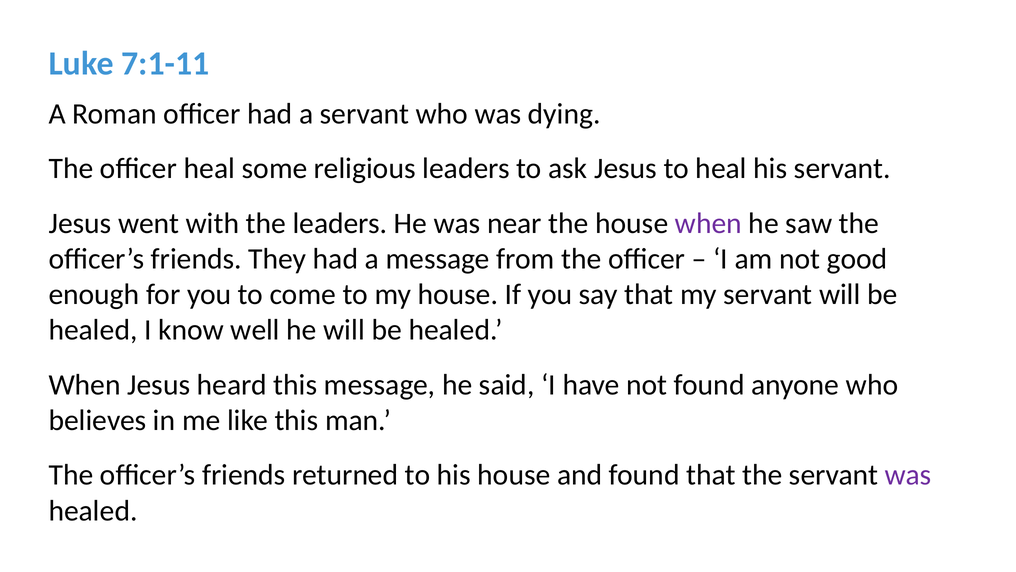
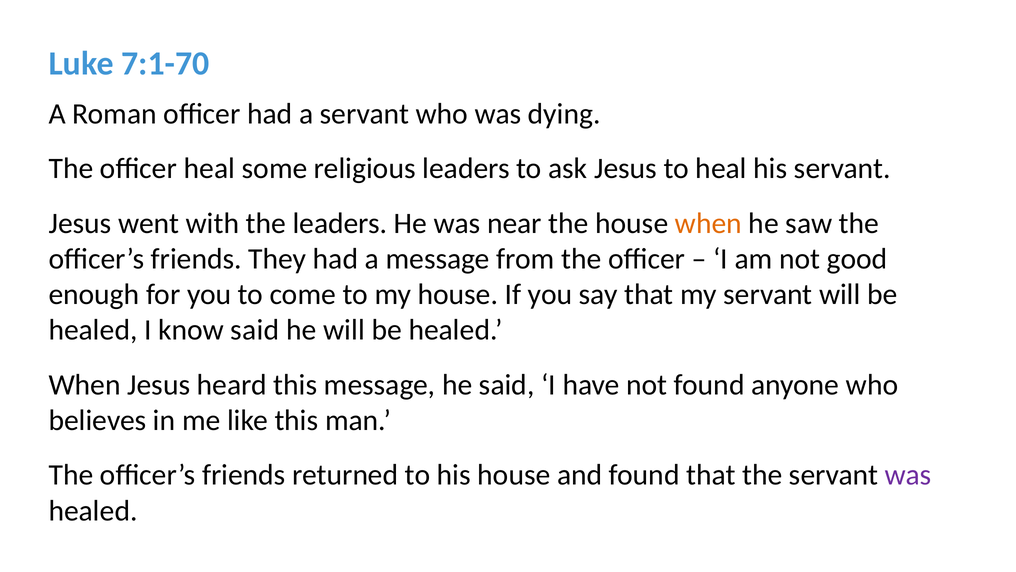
7:1-11: 7:1-11 -> 7:1-70
when at (708, 223) colour: purple -> orange
know well: well -> said
